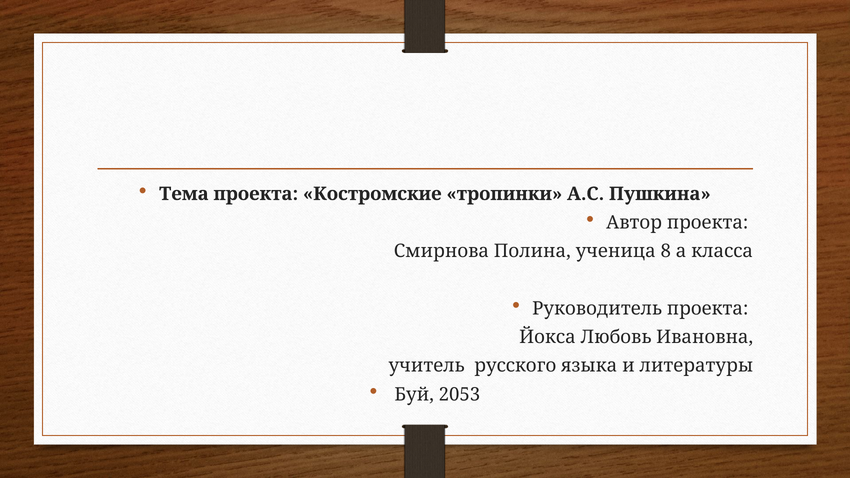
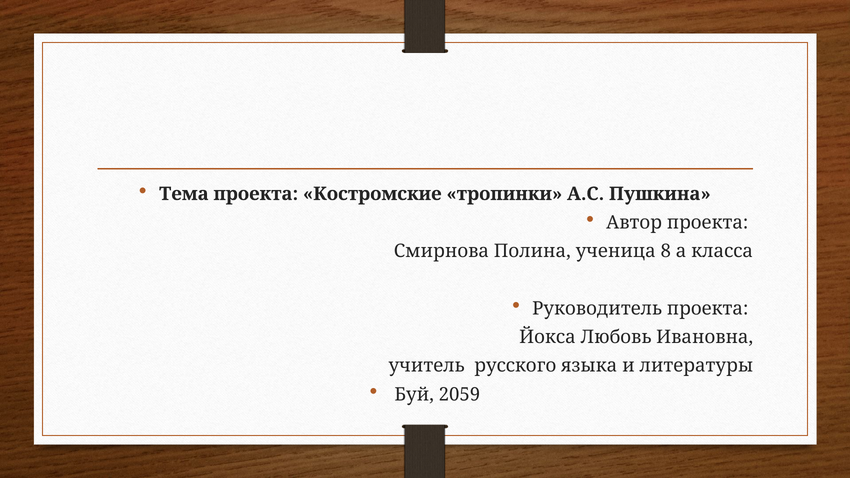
2053: 2053 -> 2059
